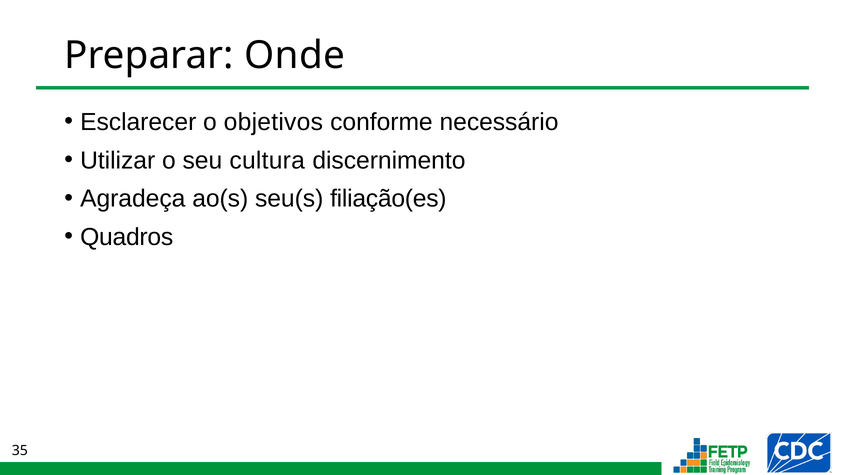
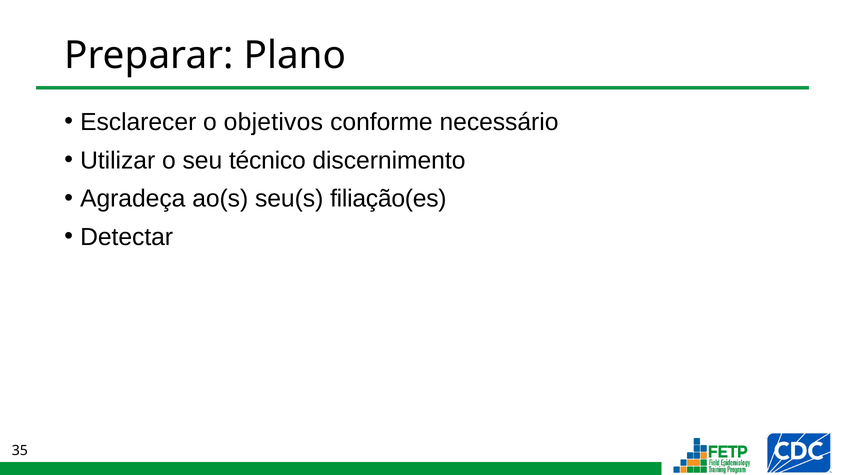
Onde: Onde -> Plano
cultura: cultura -> técnico
Quadros: Quadros -> Detectar
